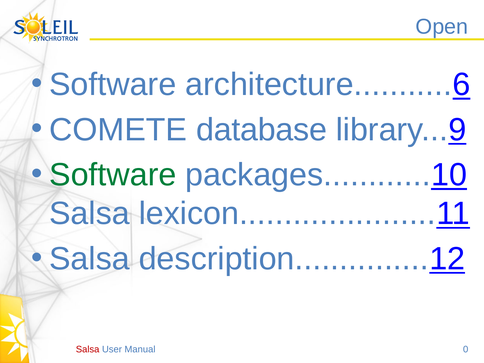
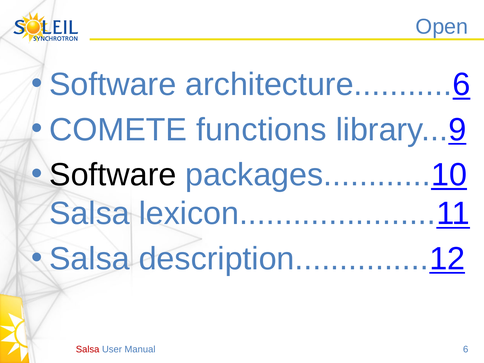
database: database -> functions
Software at (113, 175) colour: green -> black
0: 0 -> 6
